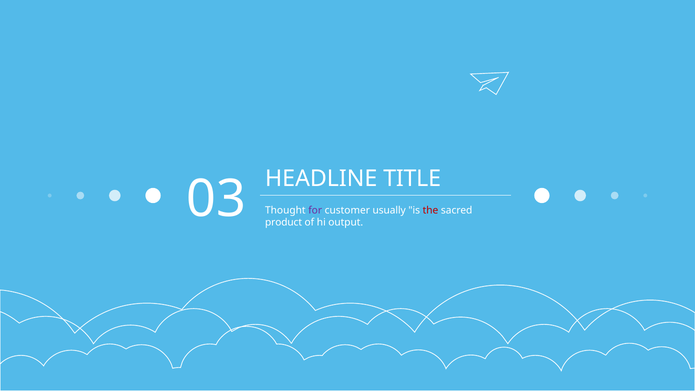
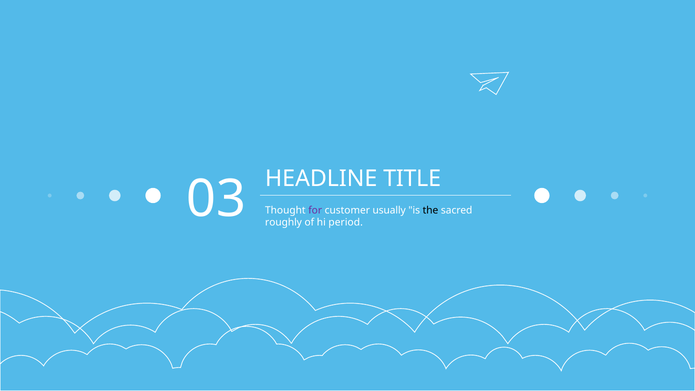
the colour: red -> black
product: product -> roughly
output: output -> period
